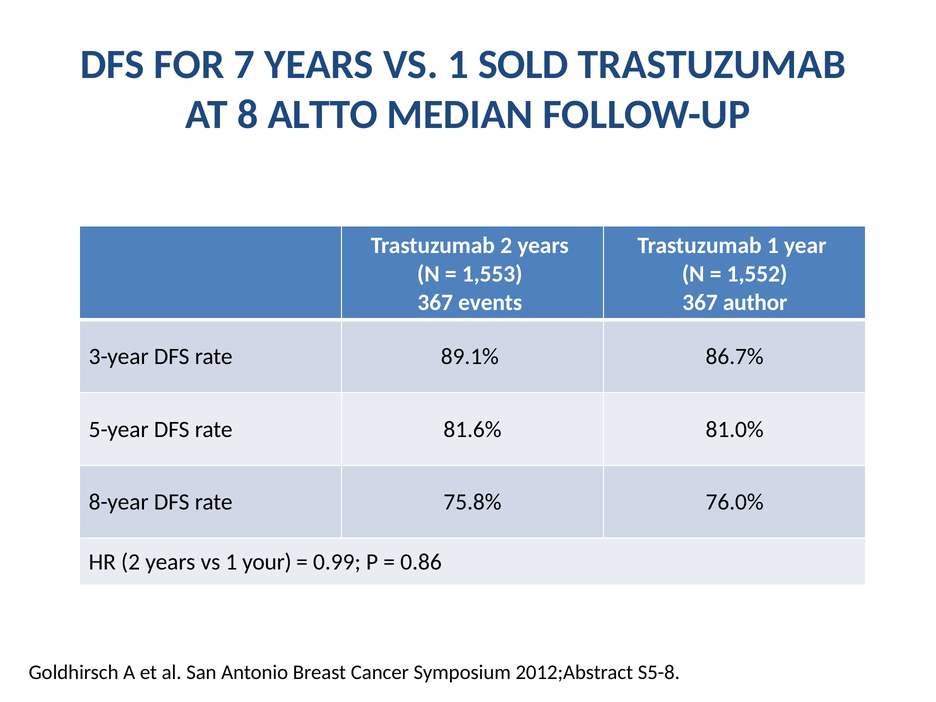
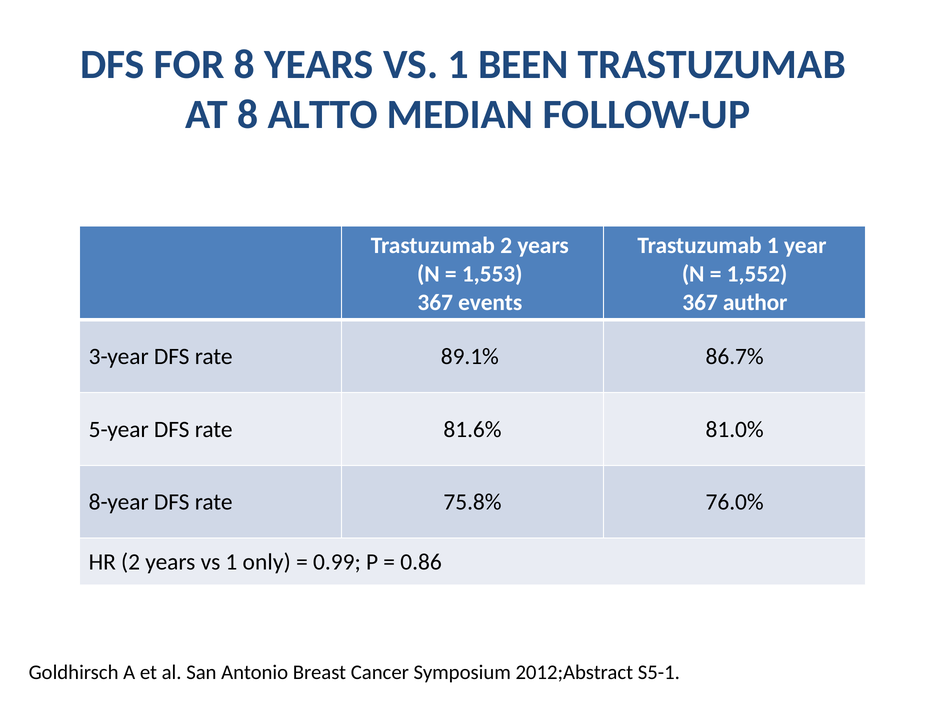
FOR 7: 7 -> 8
SOLD: SOLD -> BEEN
your: your -> only
S5-8: S5-8 -> S5-1
